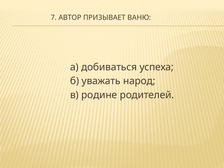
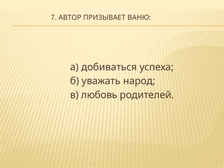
родине: родине -> любовь
